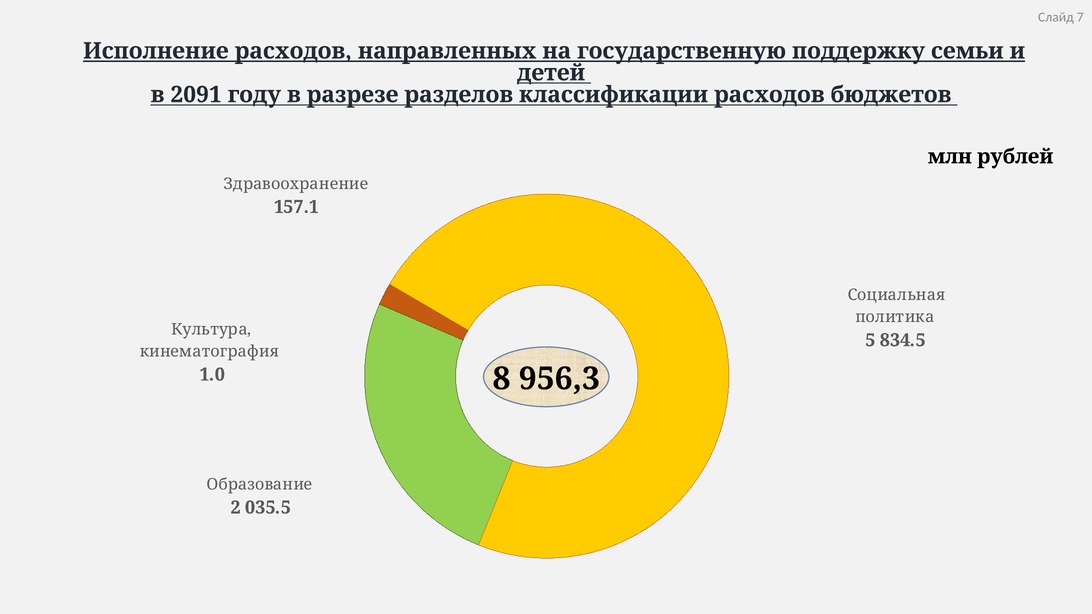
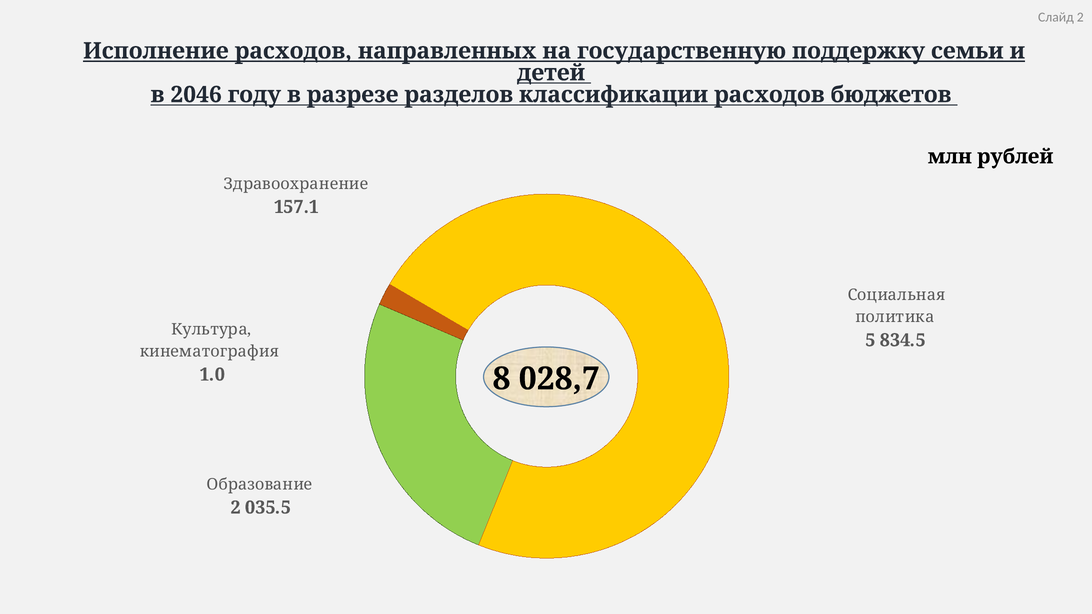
Слайд 7: 7 -> 2
2091: 2091 -> 2046
956,3: 956,3 -> 028,7
